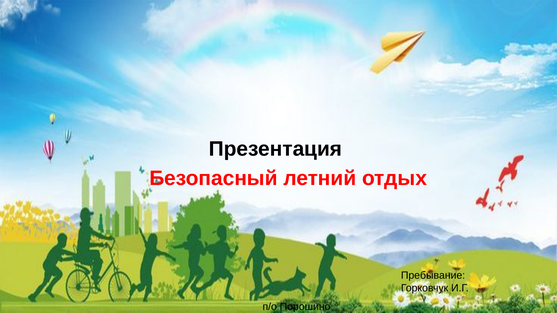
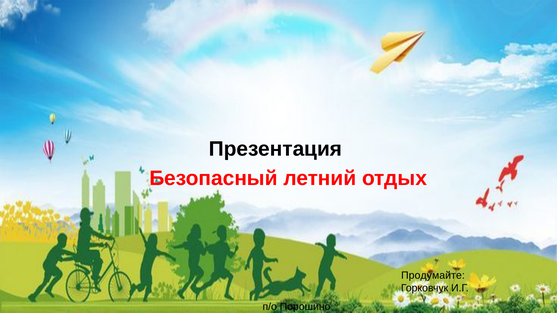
Пребывание: Пребывание -> Продумайте
